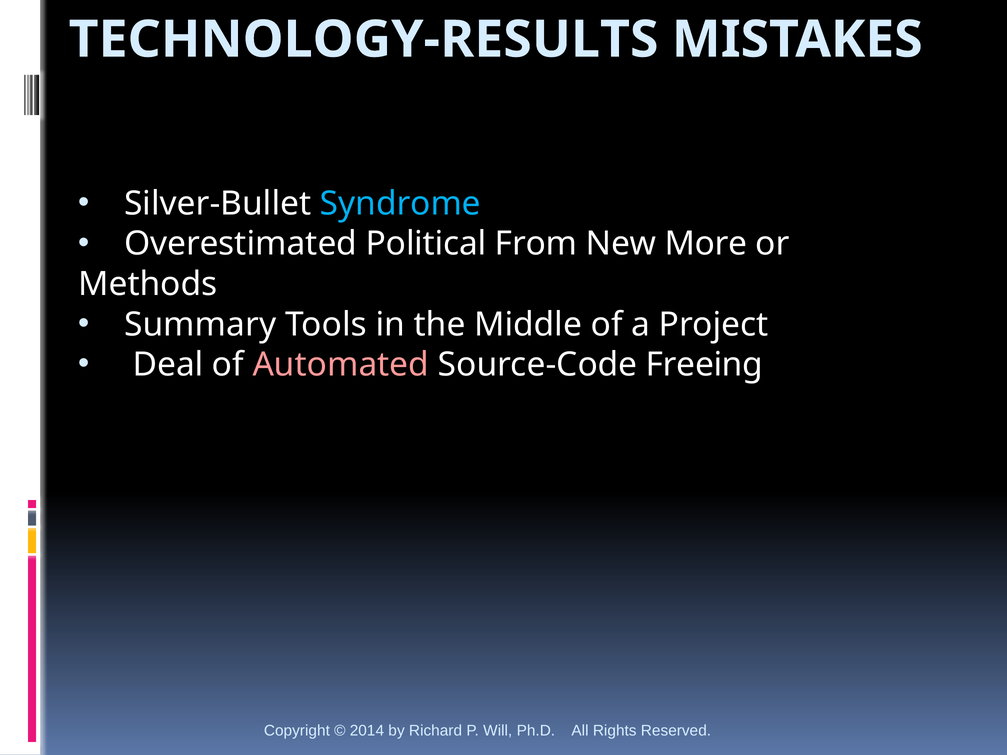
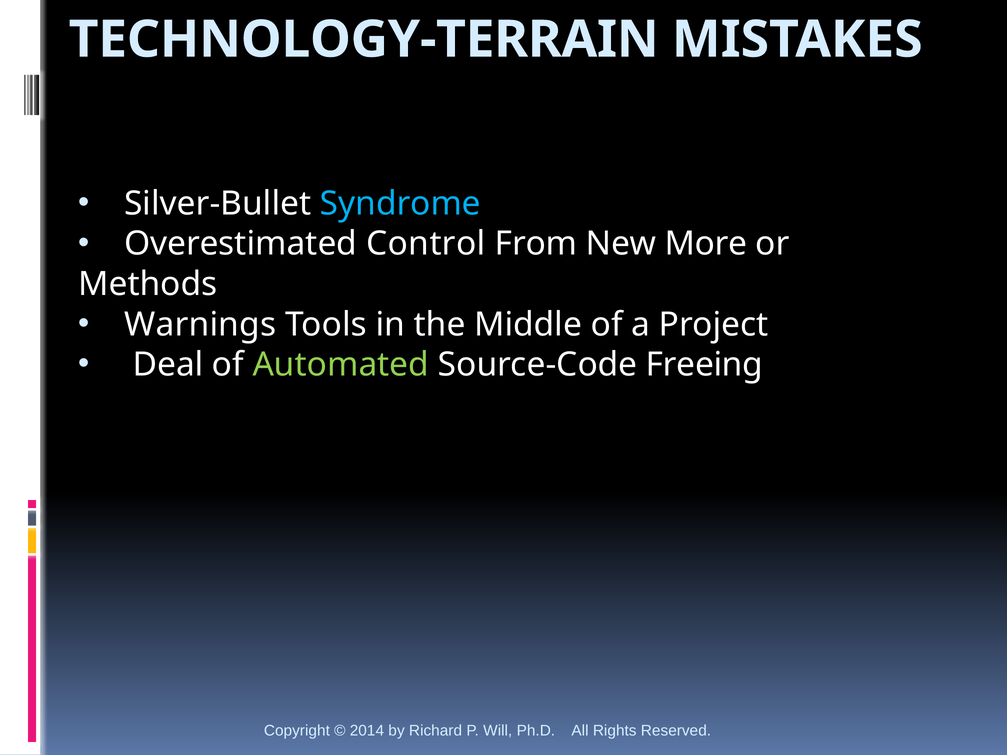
TECHNOLOGY-RESULTS: TECHNOLOGY-RESULTS -> TECHNOLOGY-TERRAIN
Political: Political -> Control
Summary: Summary -> Warnings
Automated colour: pink -> light green
